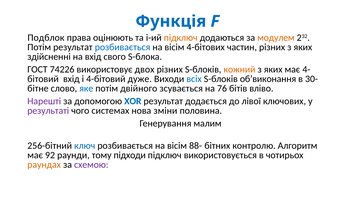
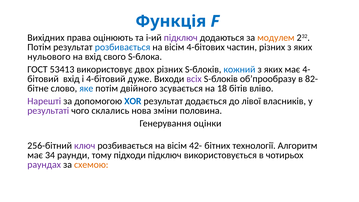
Подблок: Подблок -> Вихідних
підключ at (181, 38) colour: orange -> purple
здійсненні: здійсненні -> нульового
74226: 74226 -> 53413
кожний colour: orange -> blue
всіх colour: blue -> purple
об’виконання: об’виконання -> об’прообразу
30-: 30- -> 82-
76: 76 -> 18
ключових: ключових -> власників
системах: системах -> склались
малим: малим -> оцінки
ключ colour: blue -> purple
88-: 88- -> 42-
контролю: контролю -> технології
92: 92 -> 34
раундах colour: orange -> purple
схемою colour: purple -> orange
